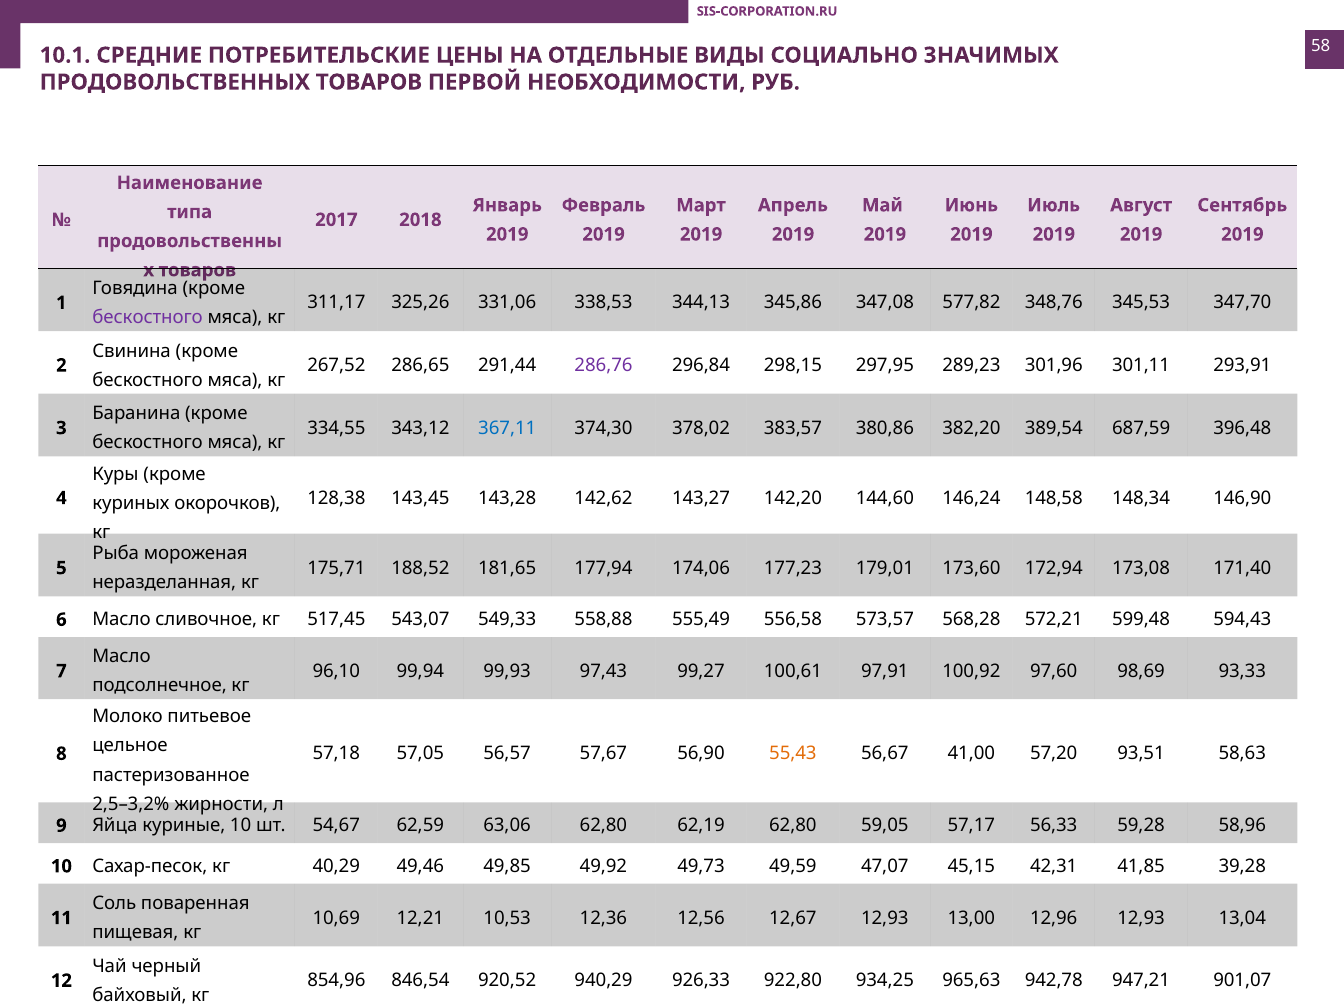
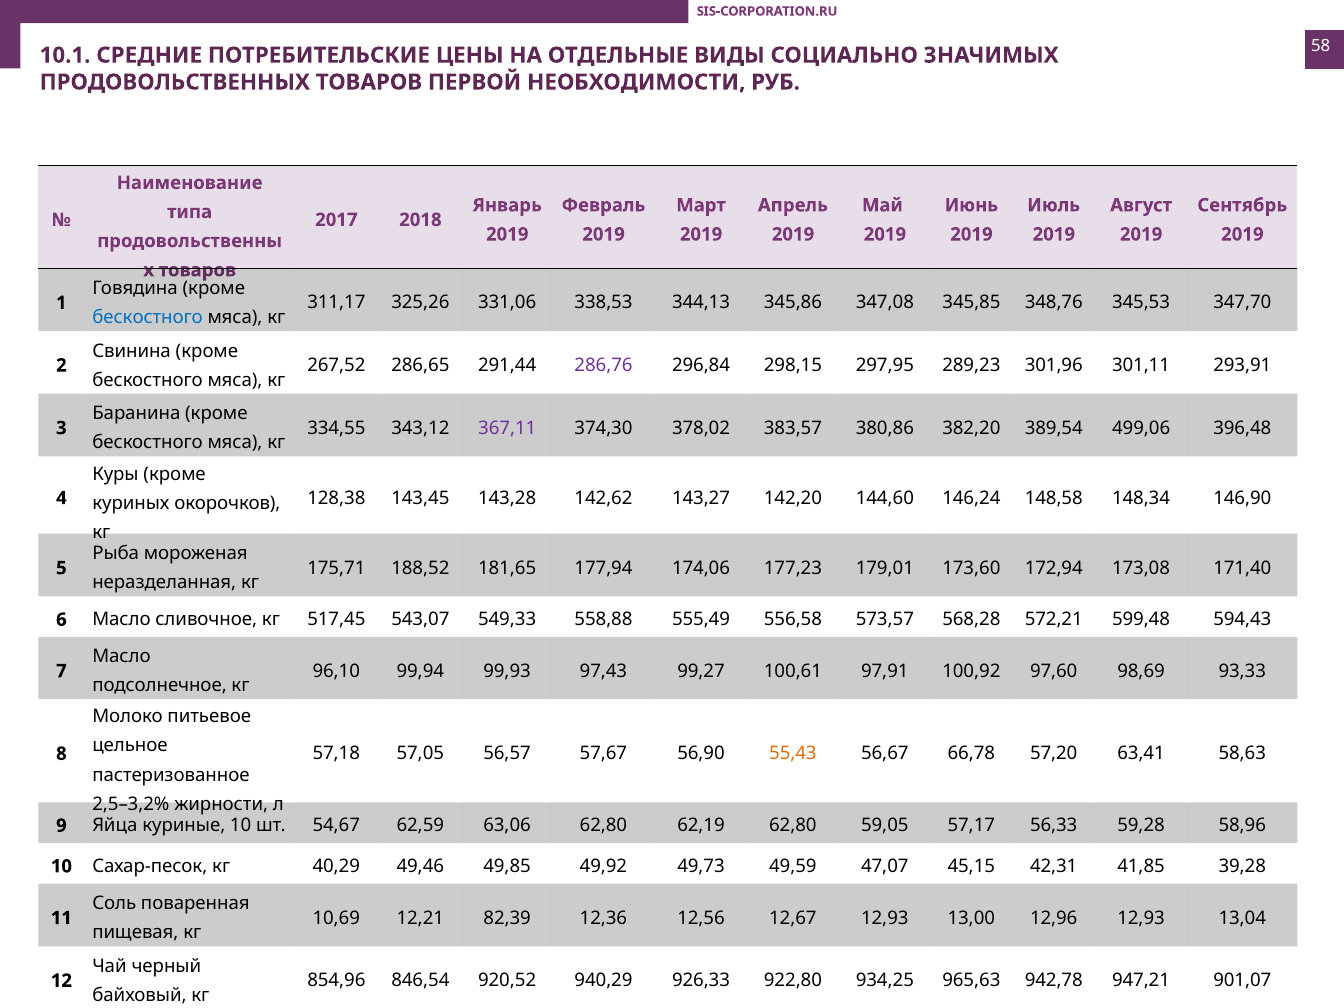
577,82: 577,82 -> 345,85
бескостного at (148, 317) colour: purple -> blue
367,11 colour: blue -> purple
687,59: 687,59 -> 499,06
41,00: 41,00 -> 66,78
93,51: 93,51 -> 63,41
10,53: 10,53 -> 82,39
